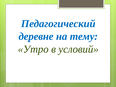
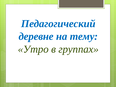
условий: условий -> группах
